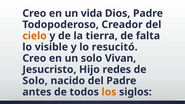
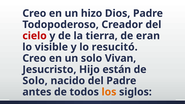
vida: vida -> hizo
cielo colour: orange -> red
falta: falta -> eran
redes: redes -> están
